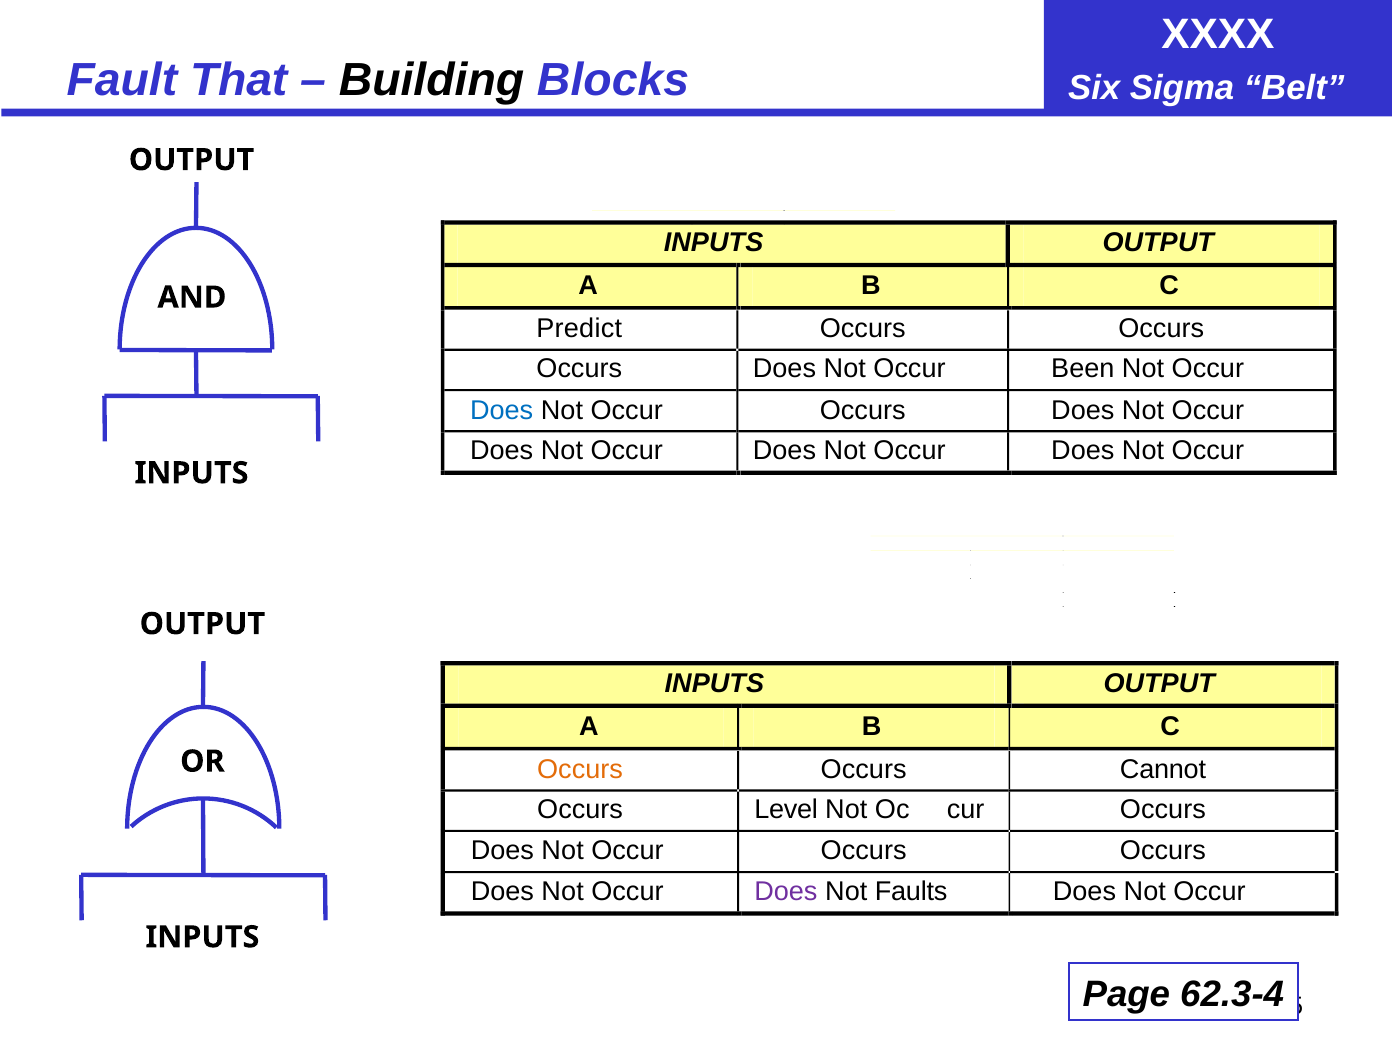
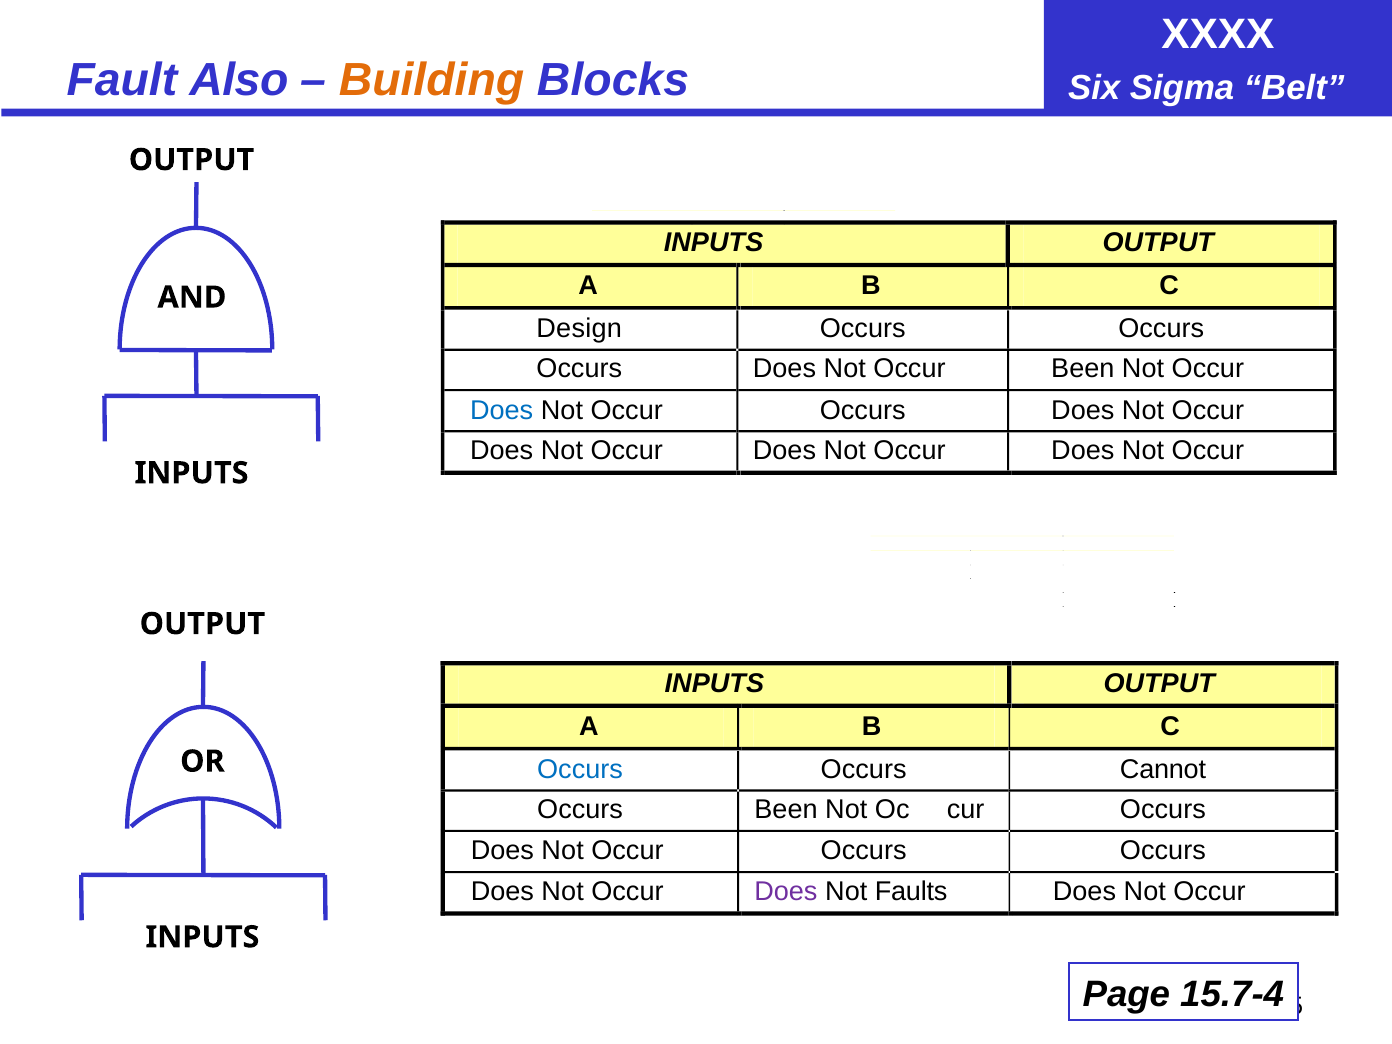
That: That -> Also
Building colour: black -> orange
Predict: Predict -> Design
Occurs at (580, 769) colour: orange -> blue
Occurs Level: Level -> Been
62.3-4: 62.3-4 -> 15.7-4
